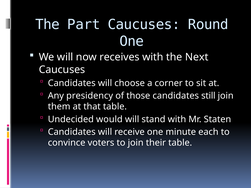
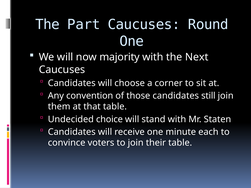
receives: receives -> majority
presidency: presidency -> convention
would: would -> choice
